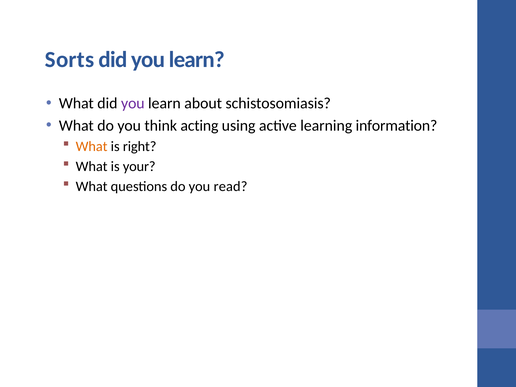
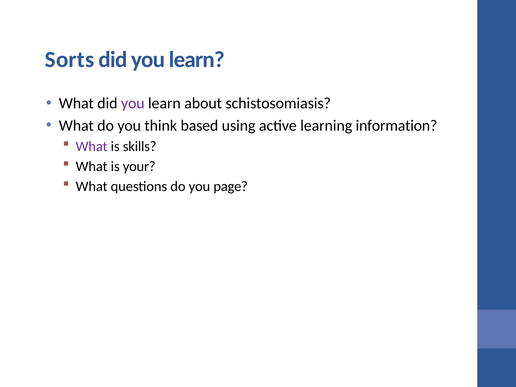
acting: acting -> based
What at (92, 146) colour: orange -> purple
right: right -> skills
read: read -> page
